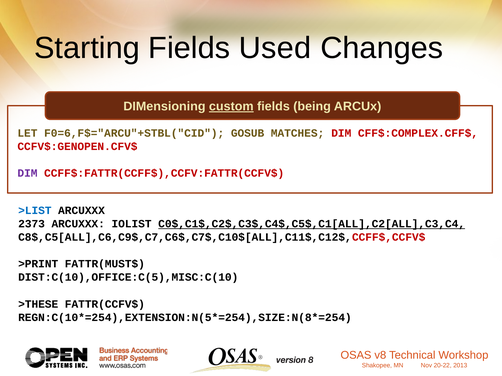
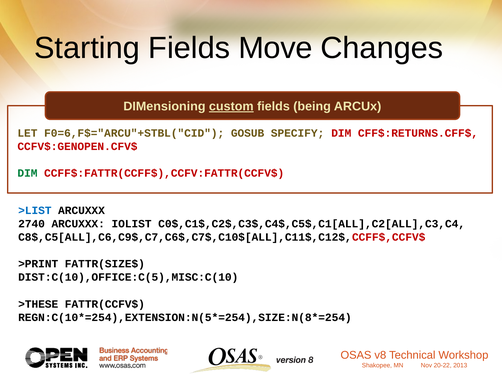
Used: Used -> Move
MATCHES: MATCHES -> SPECIFY
CFF$:COMPLEX.CFF$: CFF$:COMPLEX.CFF$ -> CFF$:RETURNS.CFF$
DIM at (27, 174) colour: purple -> green
2373: 2373 -> 2740
C0$,C1$,C2$,C3$,C4$,C5$,C1[ALL],C2[ALL],C3,C4 underline: present -> none
FATTR(MUST$: FATTR(MUST$ -> FATTR(SIZE$
